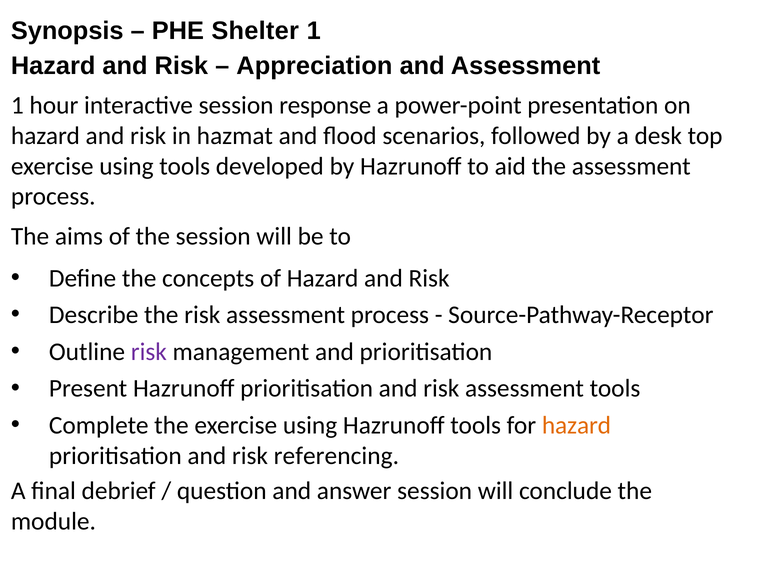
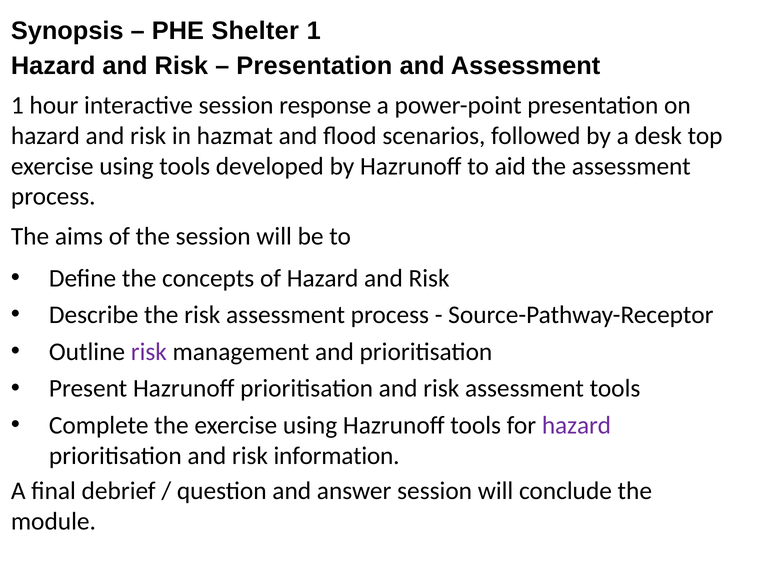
Appreciation at (314, 66): Appreciation -> Presentation
hazard at (576, 425) colour: orange -> purple
referencing: referencing -> information
